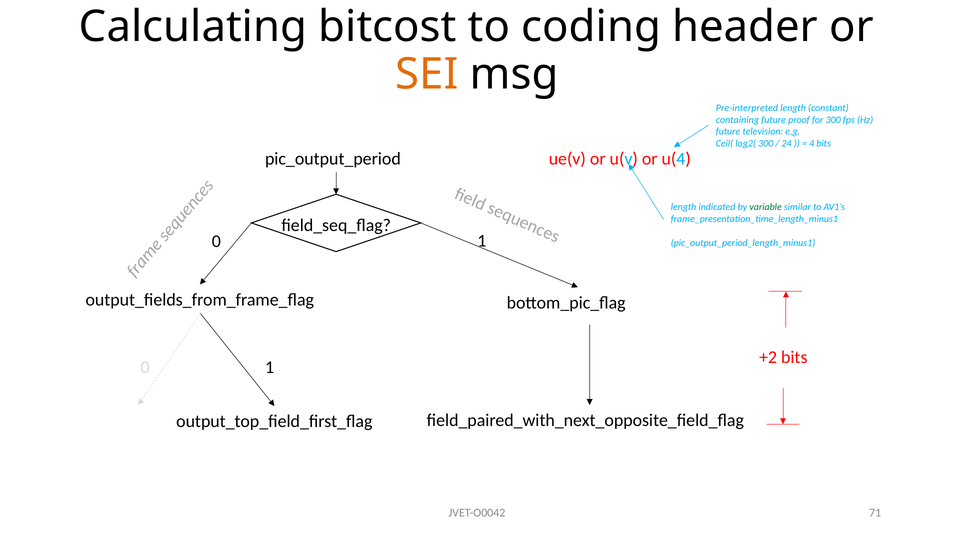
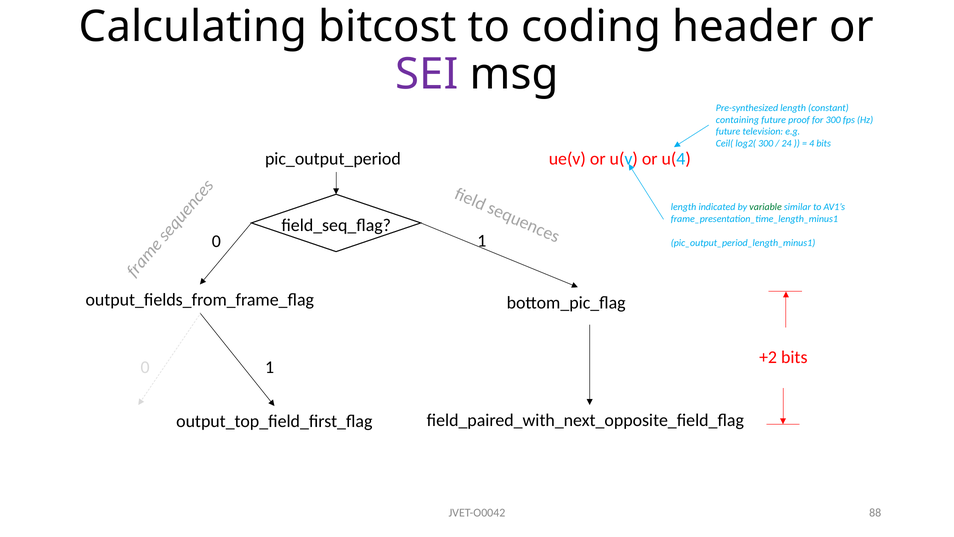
SEI colour: orange -> purple
Pre-interpreted: Pre-interpreted -> Pre-synthesized
71: 71 -> 88
